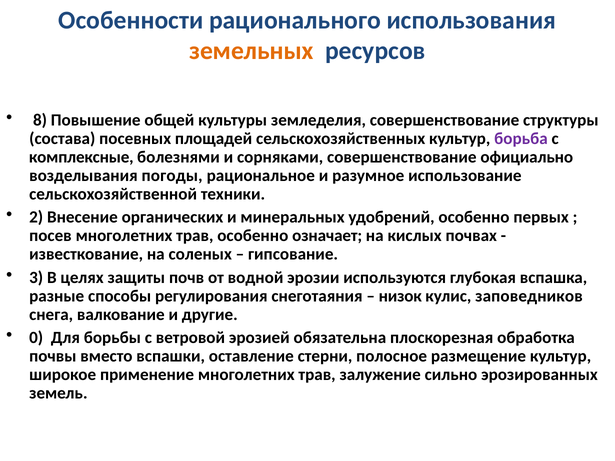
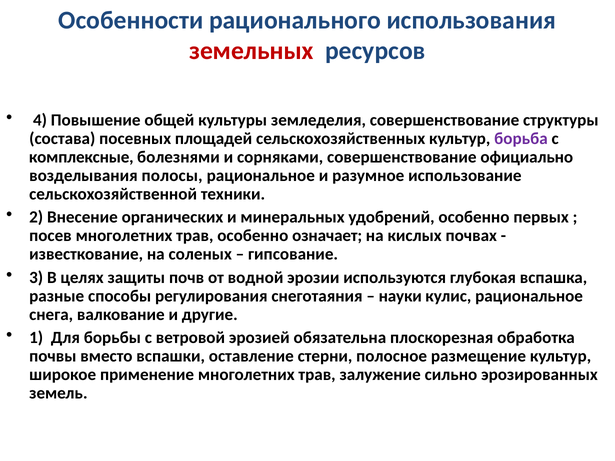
земельных colour: orange -> red
8: 8 -> 4
погоды: погоды -> полосы
низок: низок -> науки
кулис заповедников: заповедников -> рациональное
0: 0 -> 1
